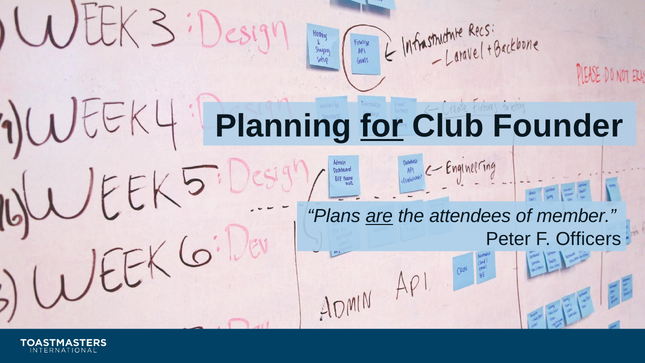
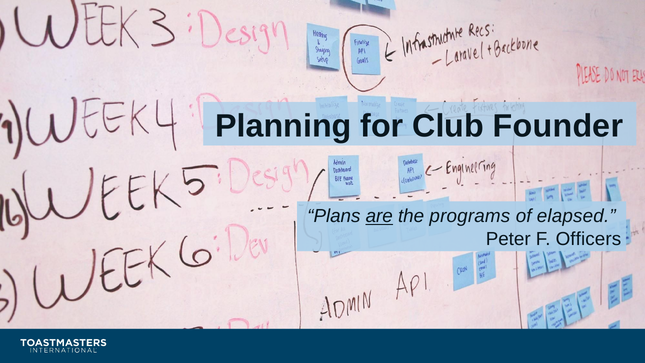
for underline: present -> none
attendees: attendees -> programs
member: member -> elapsed
